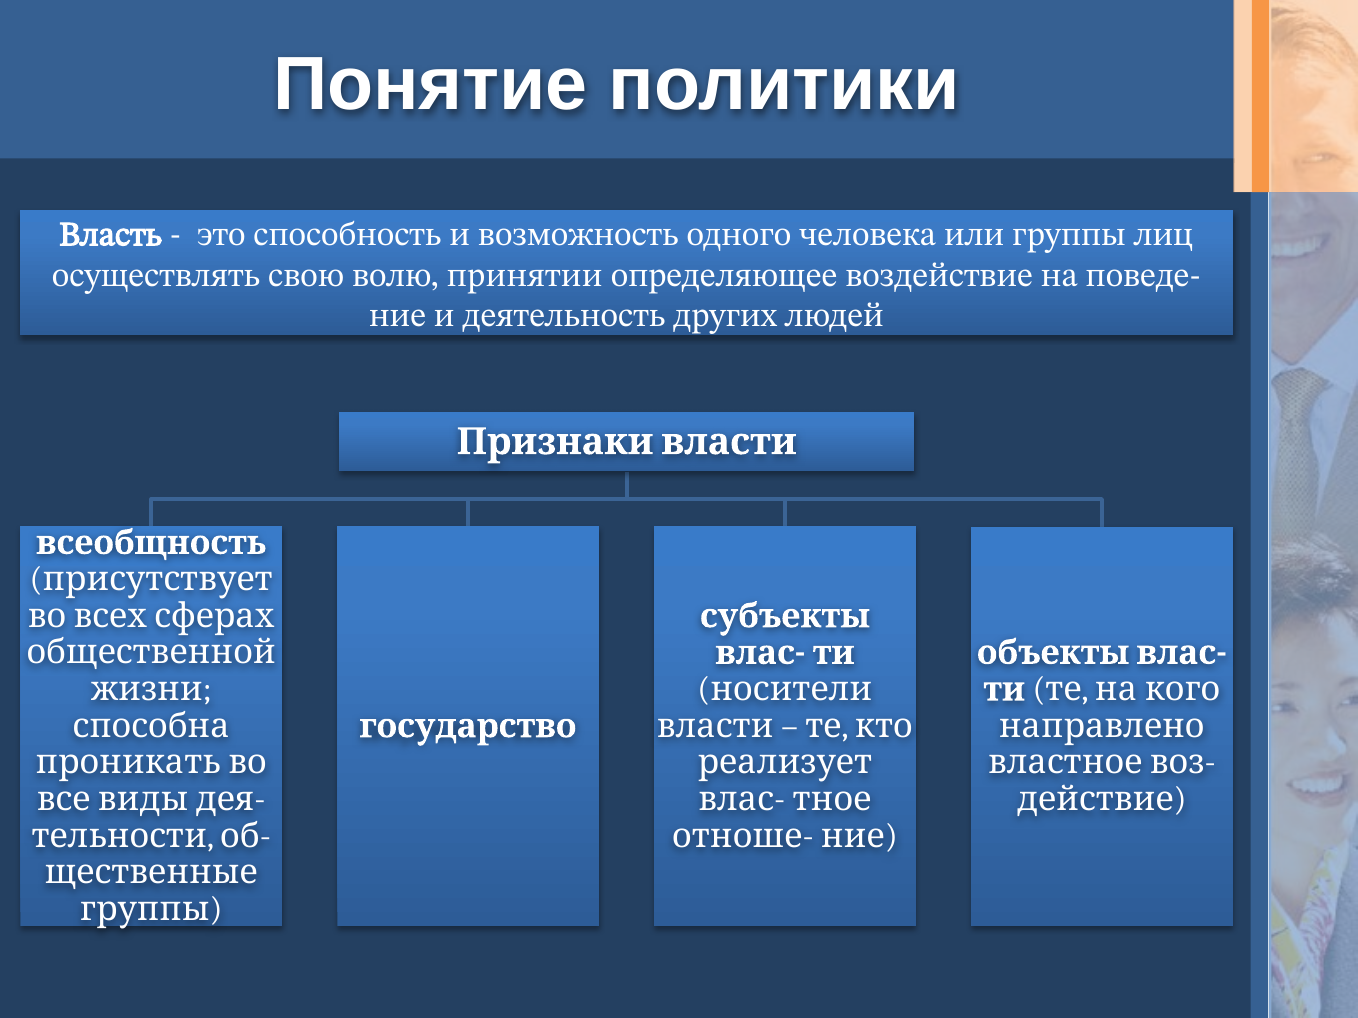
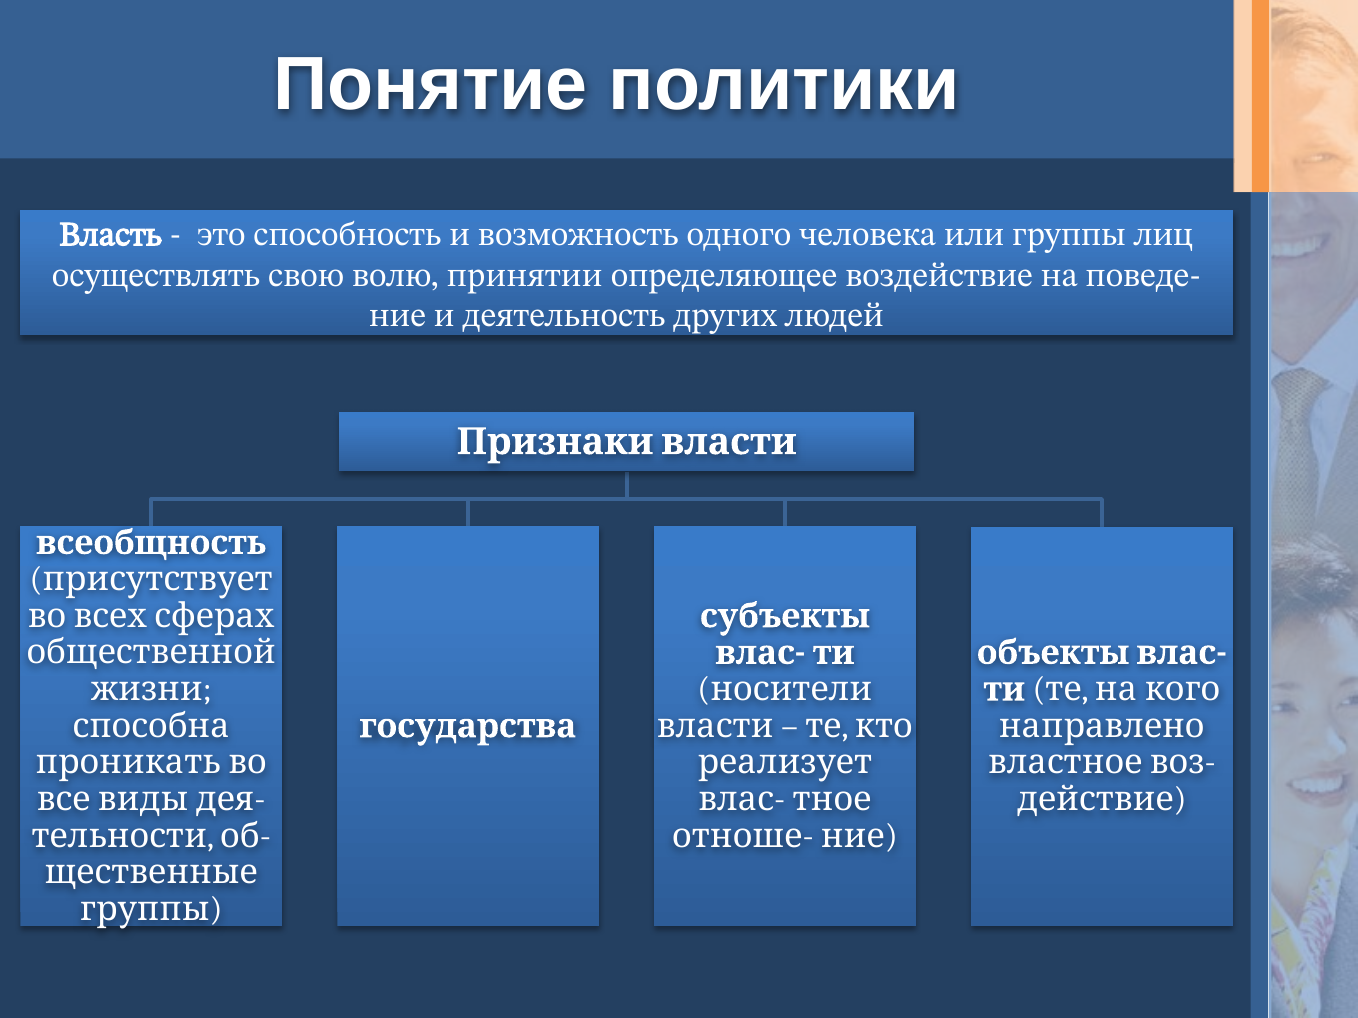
государство: государство -> государства
